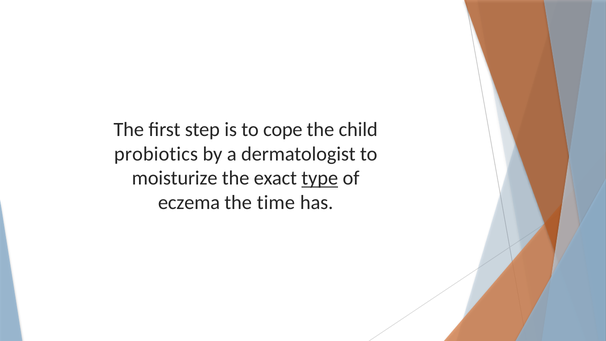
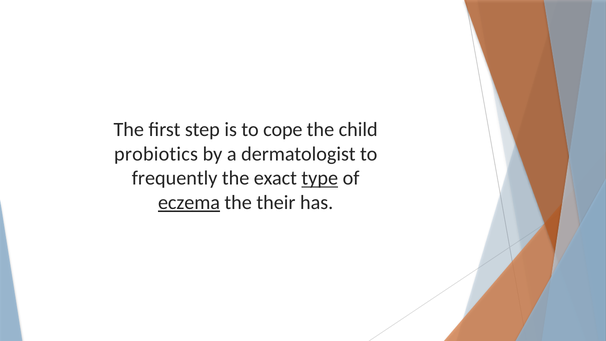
moisturize: moisturize -> frequently
eczema underline: none -> present
time: time -> their
